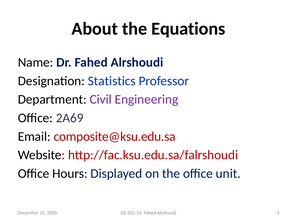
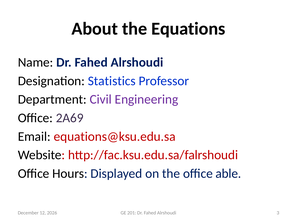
composite@ksu.edu.sa: composite@ksu.edu.sa -> equations@ksu.edu.sa
unit: unit -> able
